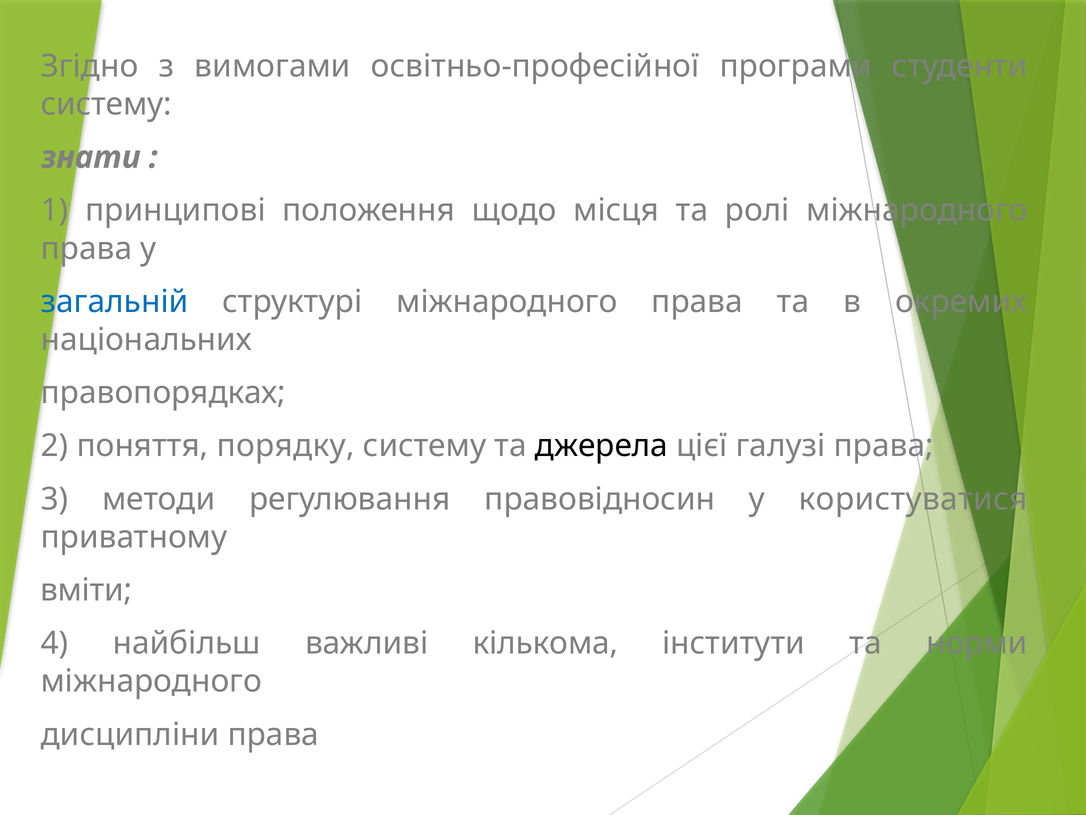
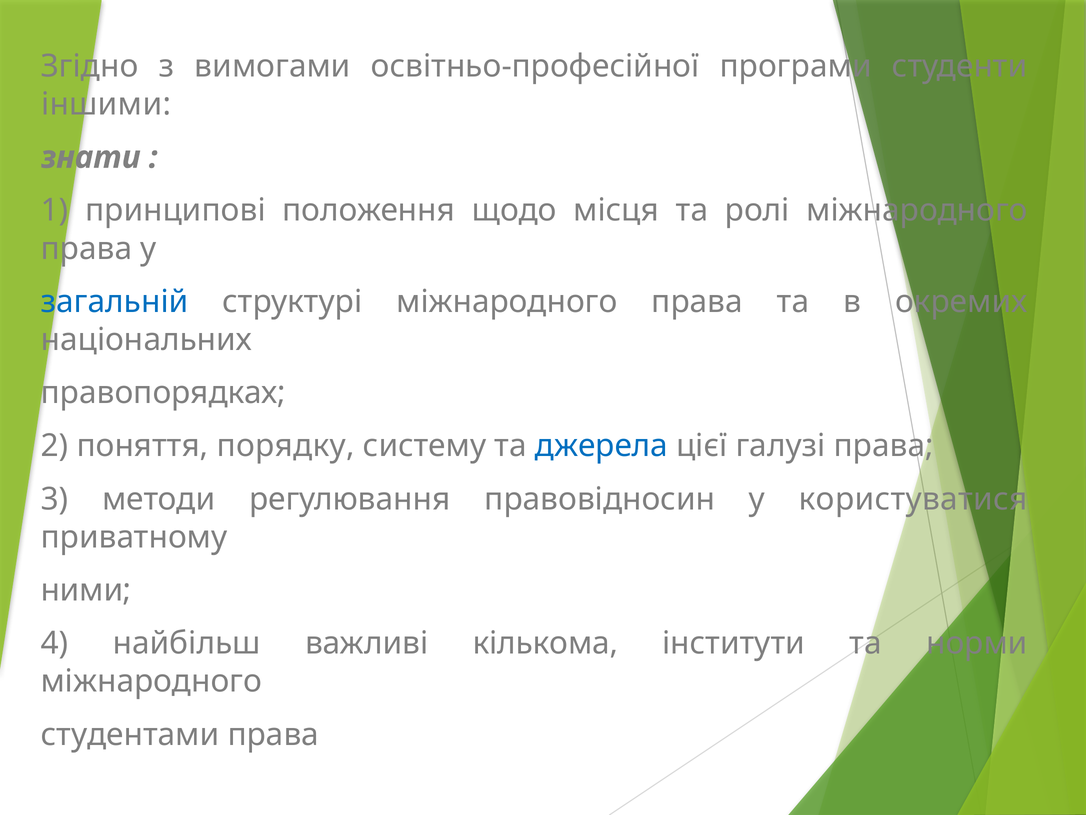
систему at (106, 104): систему -> іншими
джерела colour: black -> blue
вміти: вміти -> ними
дисципліни: дисципліни -> студентами
